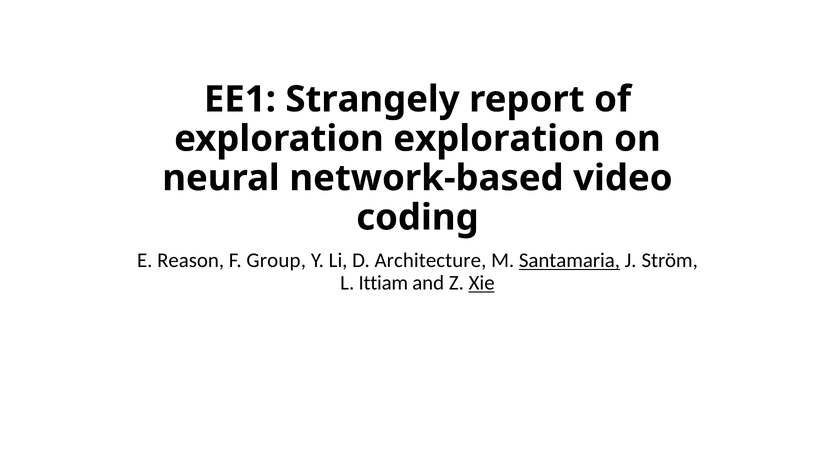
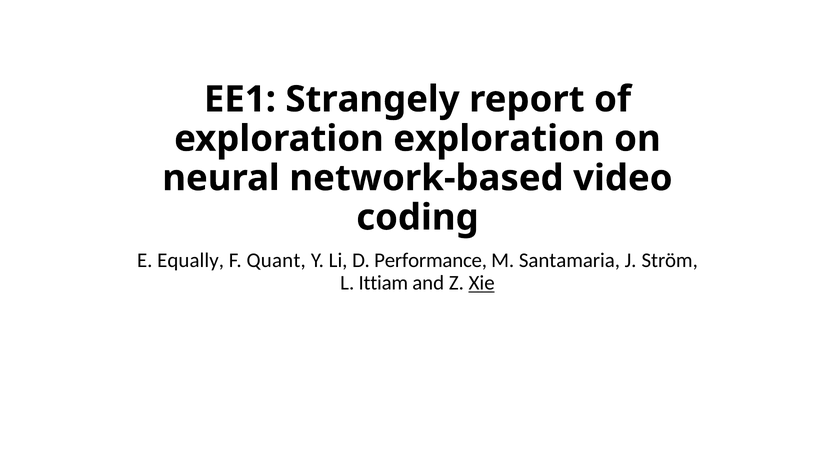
Reason: Reason -> Equally
Group: Group -> Quant
Architecture: Architecture -> Performance
Santamaria underline: present -> none
